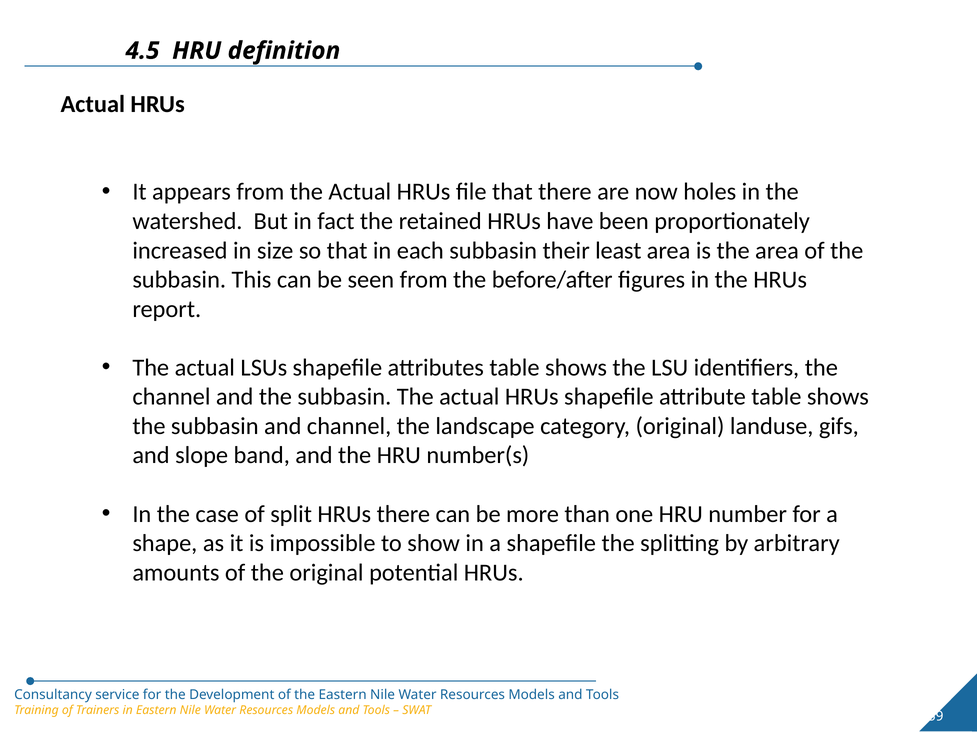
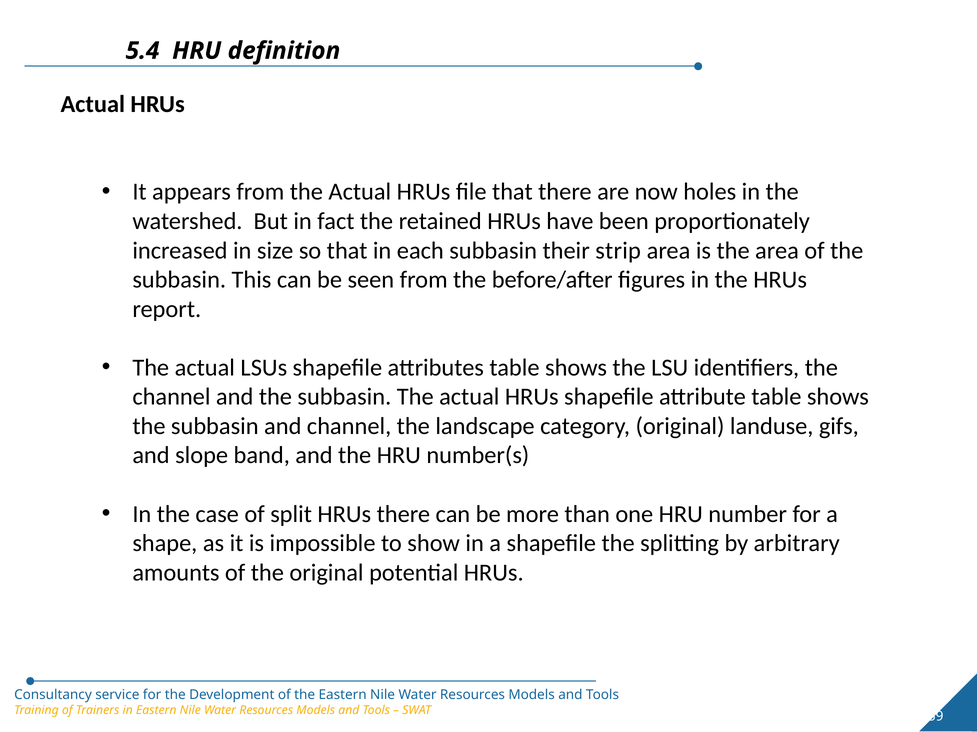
4.5: 4.5 -> 5.4
least: least -> strip
